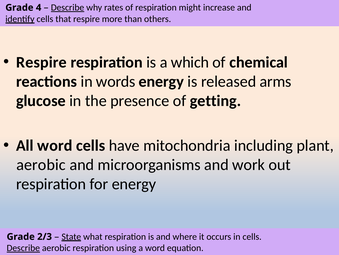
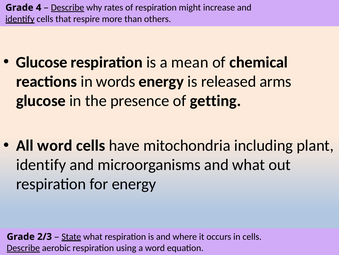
Respire at (41, 62): Respire -> Glucose
which: which -> mean
aerobic at (41, 164): aerobic -> identify
and work: work -> what
